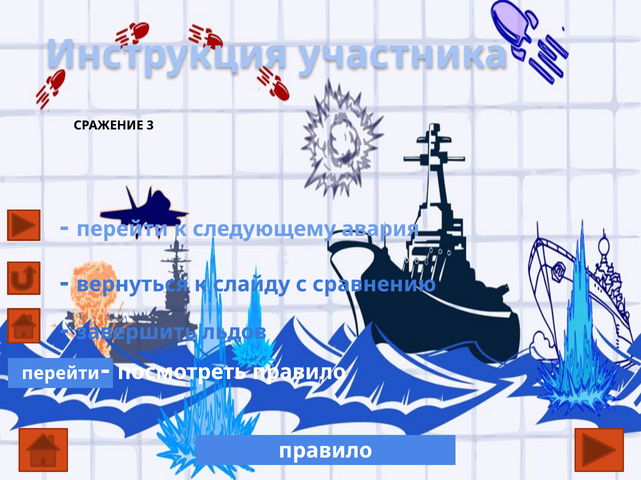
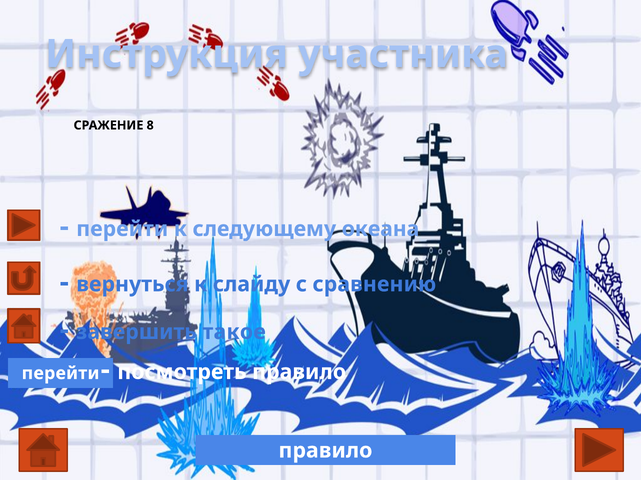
3: 3 -> 8
авария: авария -> океана
льдов: льдов -> такое
